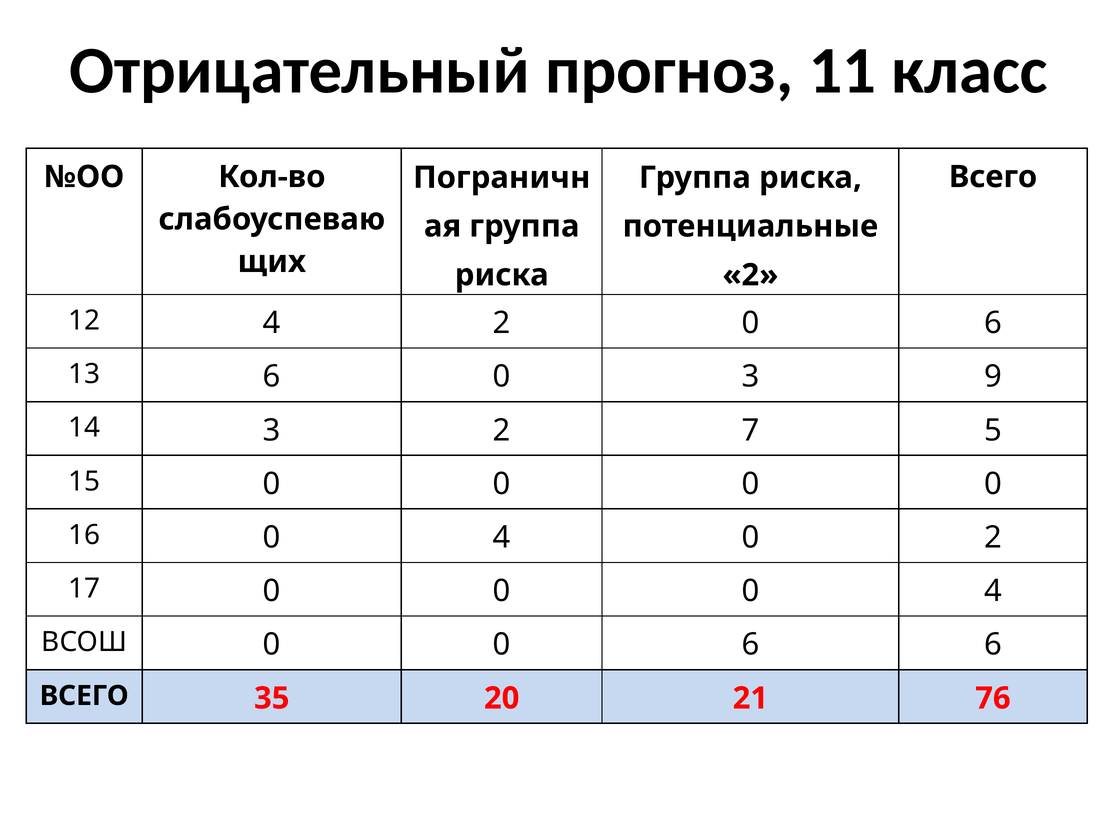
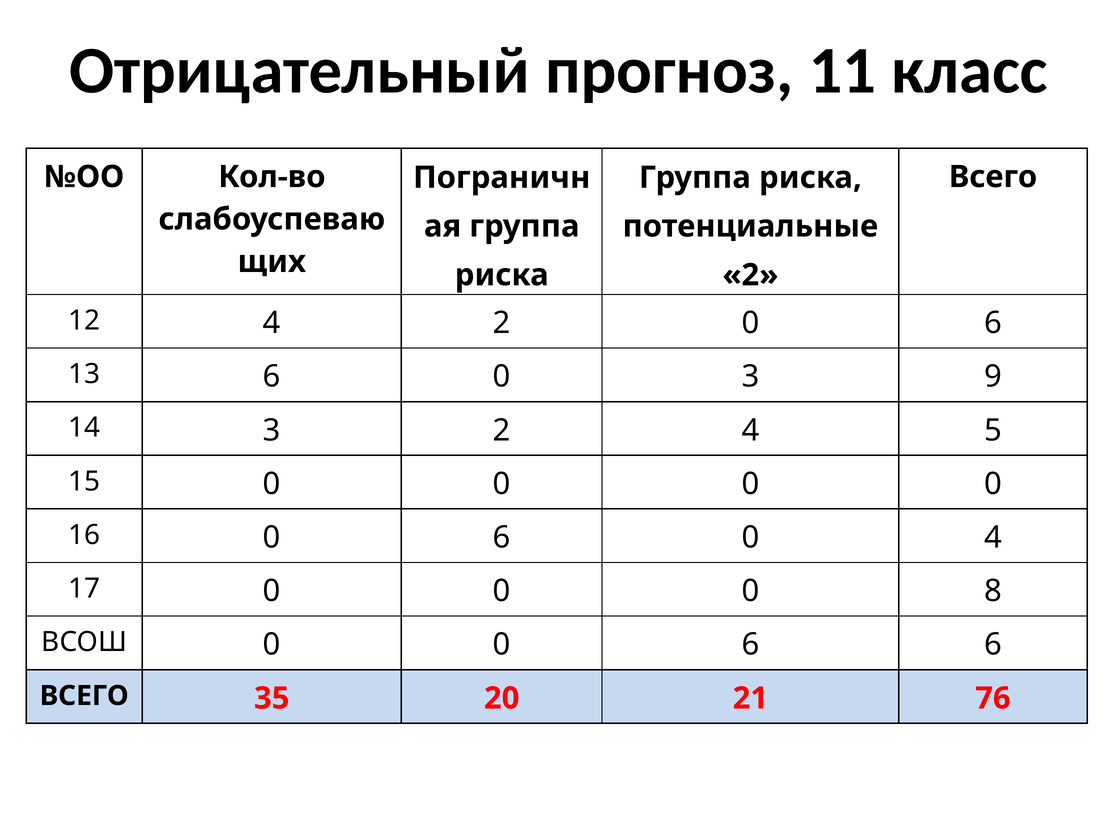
2 7: 7 -> 4
16 0 4: 4 -> 6
0 2: 2 -> 4
0 0 4: 4 -> 8
